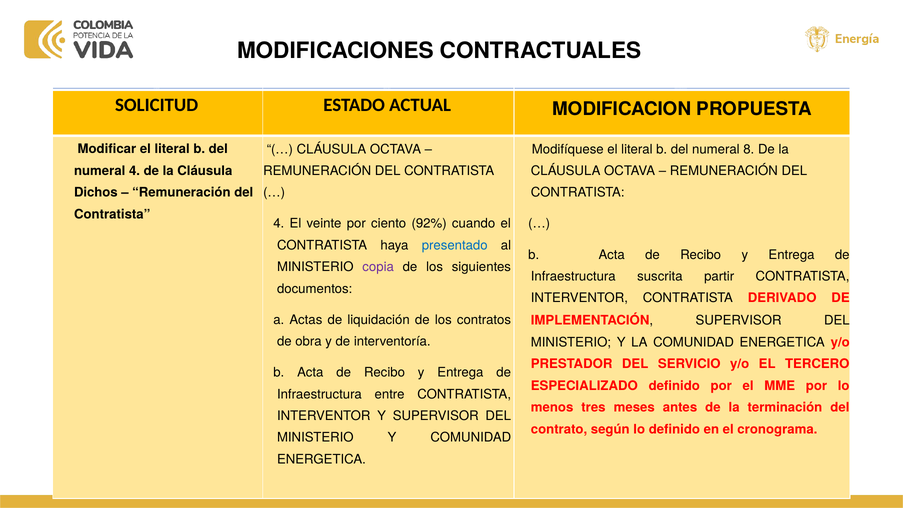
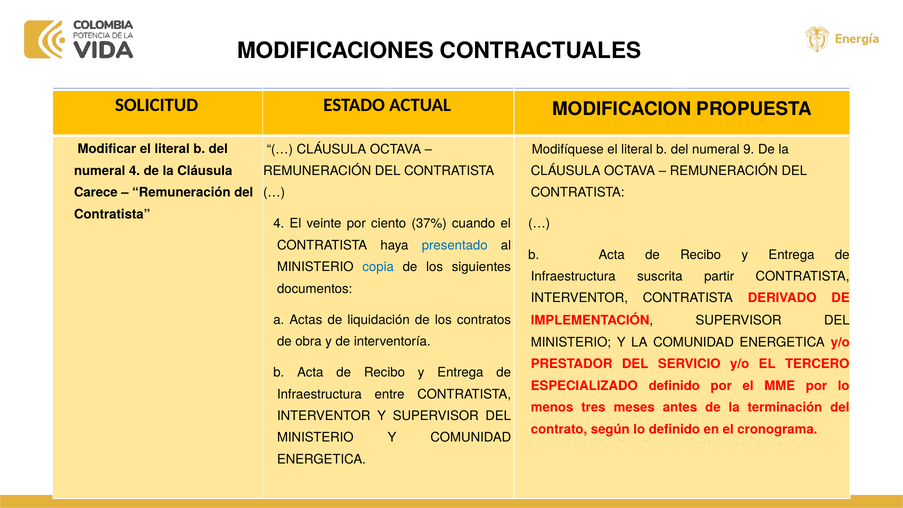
8: 8 -> 9
Dichos: Dichos -> Carece
92%: 92% -> 37%
copia colour: purple -> blue
